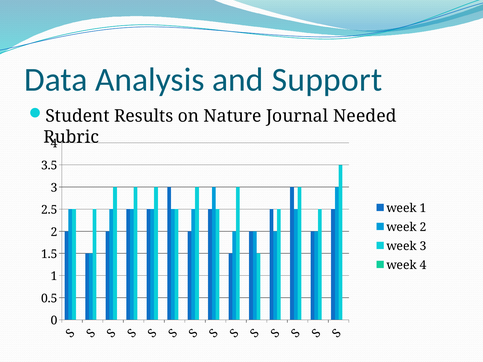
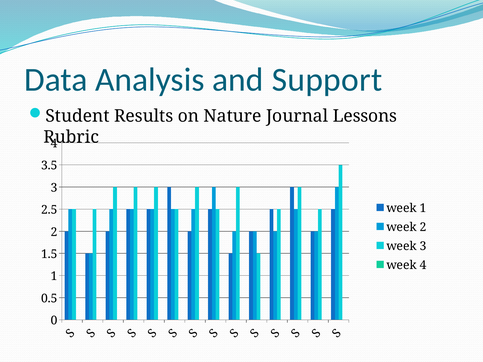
Needed: Needed -> Lessons
